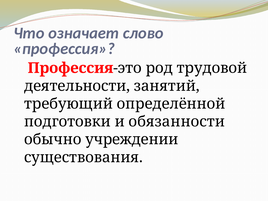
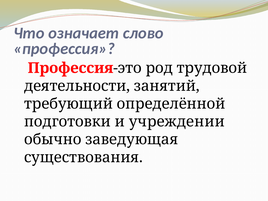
обязанности: обязанности -> учреждении
учреждении: учреждении -> заведующая
